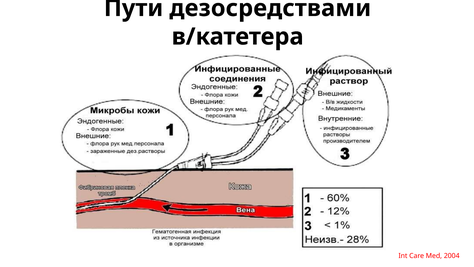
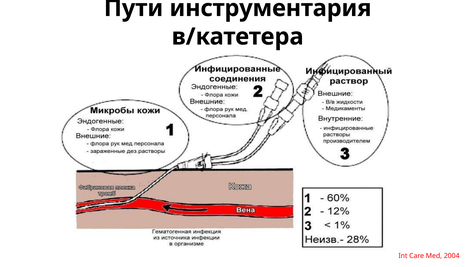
дезосредствами: дезосредствами -> инструментария
